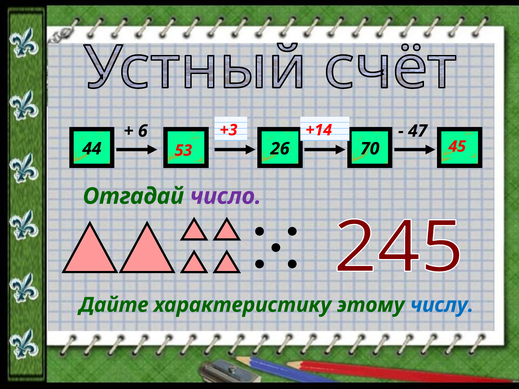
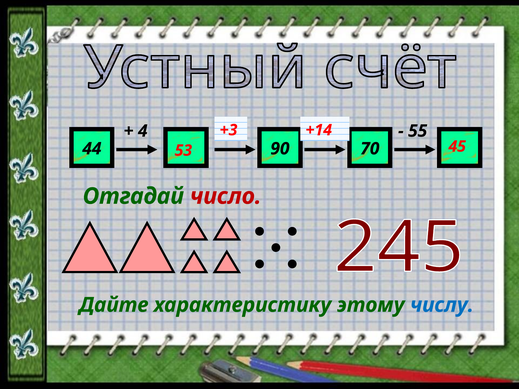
6: 6 -> 4
47: 47 -> 55
26: 26 -> 90
число colour: purple -> red
